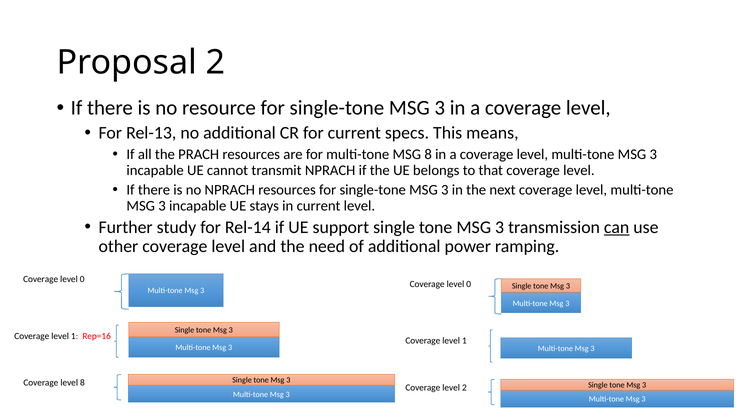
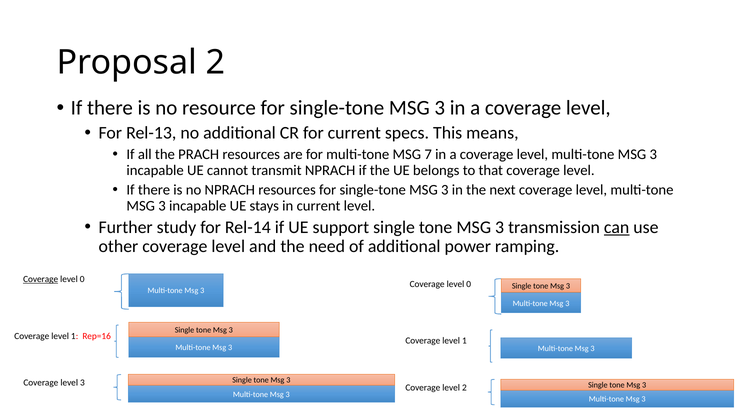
MSG 8: 8 -> 7
Coverage at (41, 280) underline: none -> present
level 8: 8 -> 3
